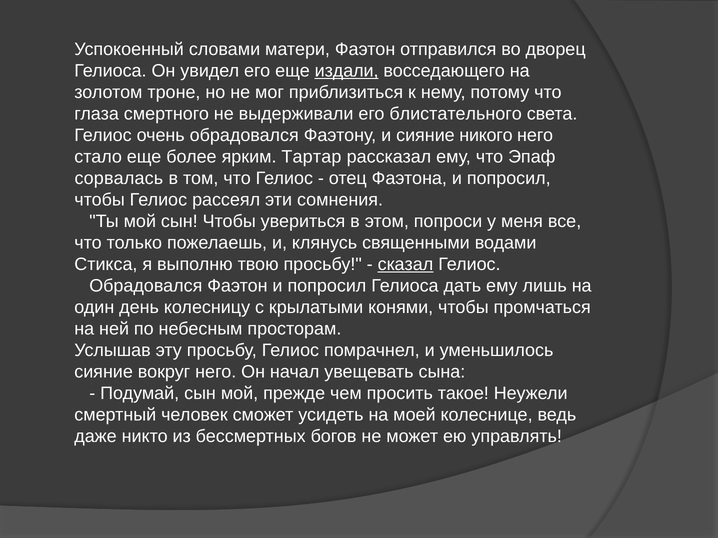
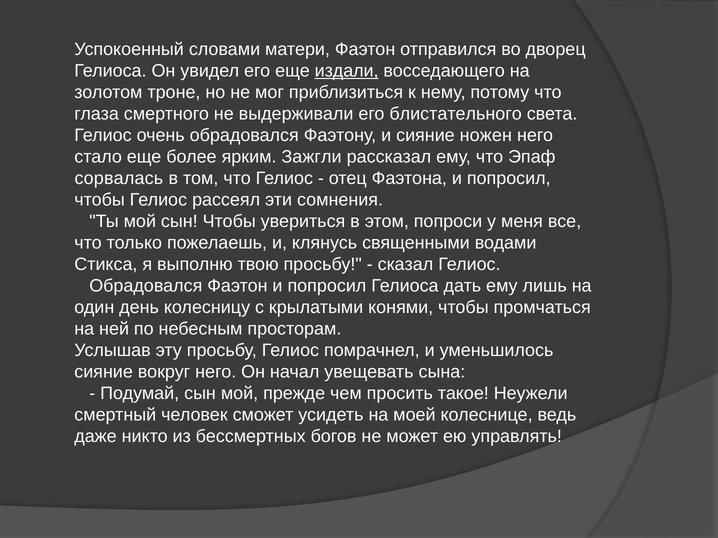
никого: никого -> ножен
Тартар: Тартар -> Зажгли
сказал underline: present -> none
